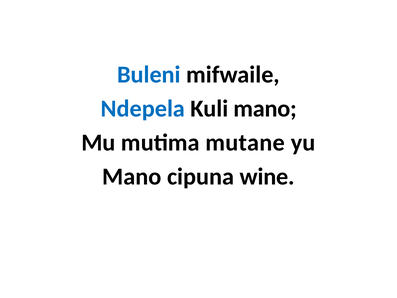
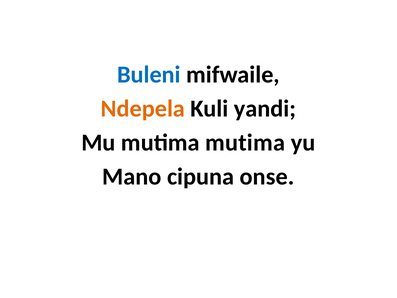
Ndepela colour: blue -> orange
Kuli mano: mano -> yandi
mutima mutane: mutane -> mutima
wine: wine -> onse
